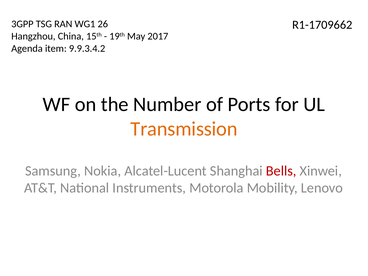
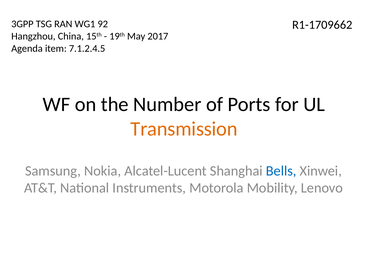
26: 26 -> 92
9.9.3.4.2: 9.9.3.4.2 -> 7.1.2.4.5
Bells colour: red -> blue
